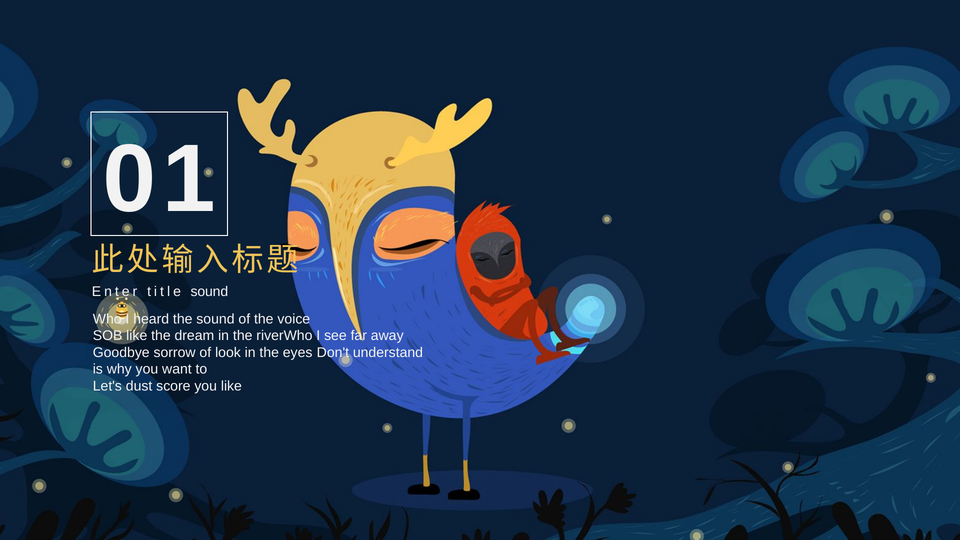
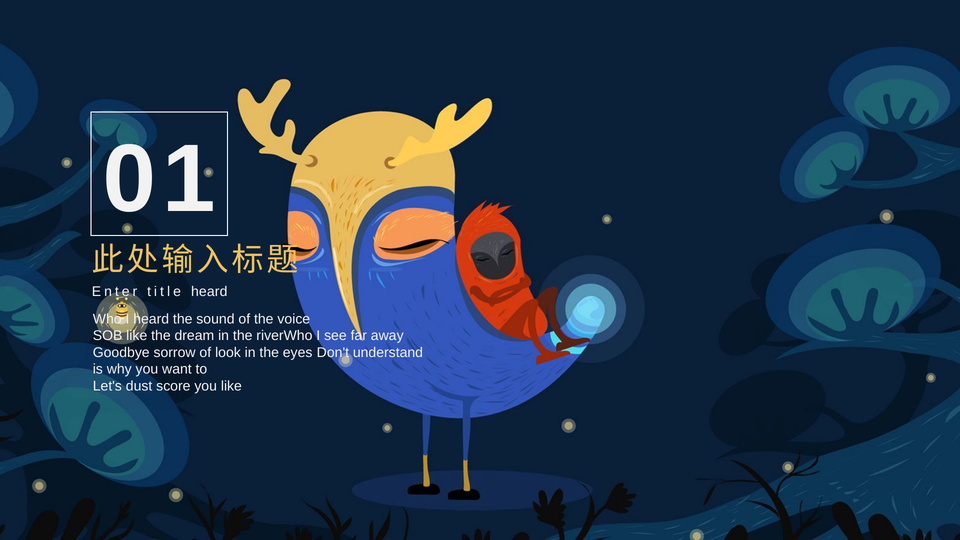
title sound: sound -> heard
